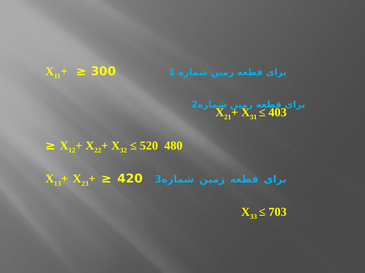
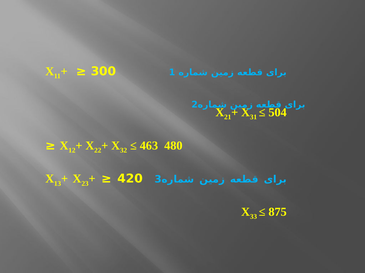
403: 403 -> 504
520: 520 -> 463
703: 703 -> 875
